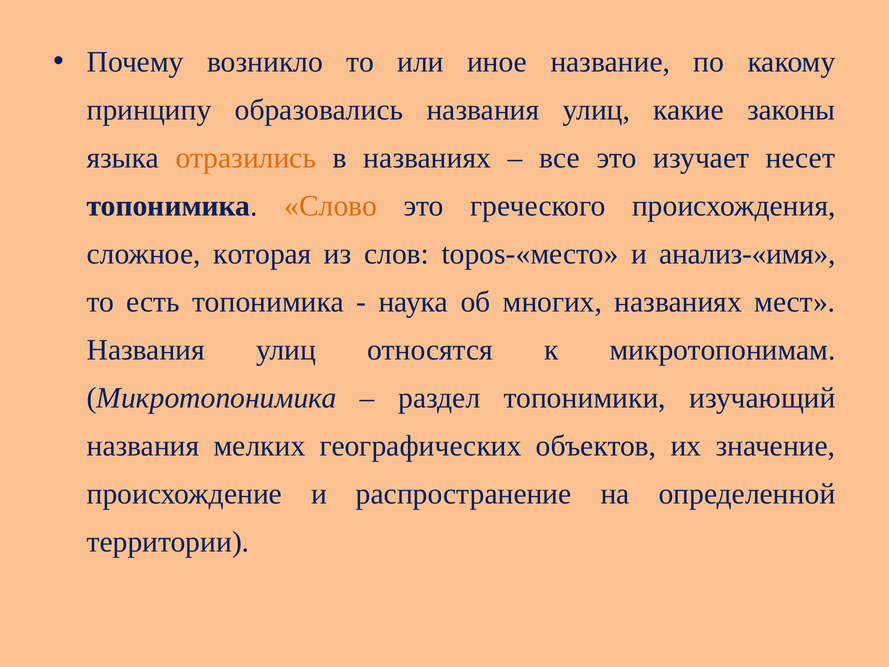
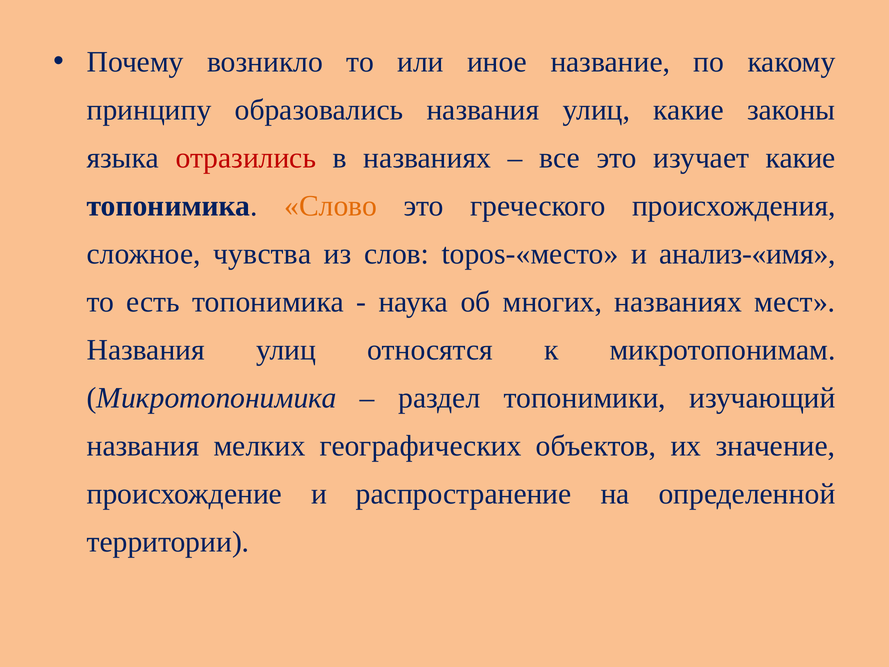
отразились colour: orange -> red
изучает несет: несет -> какие
которая: которая -> чувства
